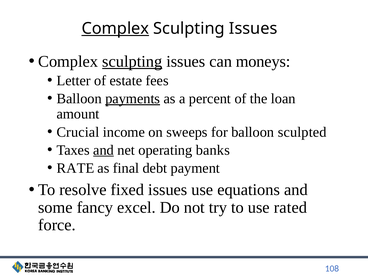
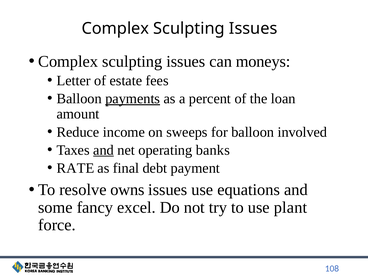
Complex at (115, 28) underline: present -> none
sculpting at (132, 61) underline: present -> none
Crucial: Crucial -> Reduce
sculpted: sculpted -> involved
fixed: fixed -> owns
rated: rated -> plant
